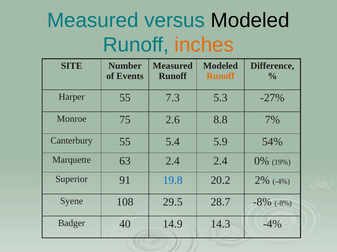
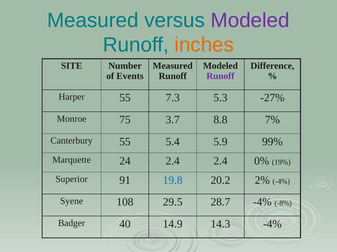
Modeled at (250, 20) colour: black -> purple
Runoff at (220, 76) colour: orange -> purple
2.6: 2.6 -> 3.7
54%: 54% -> 99%
63: 63 -> 24
28.7 -8%: -8% -> -4%
